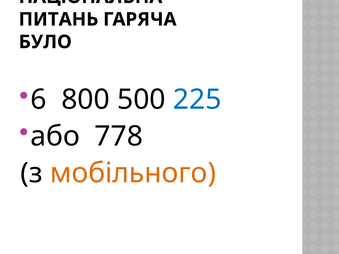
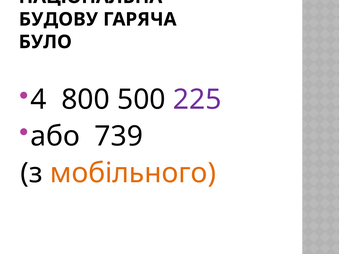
ПИТАНЬ: ПИТАНЬ -> БУДОВУ
6: 6 -> 4
225 colour: blue -> purple
778: 778 -> 739
